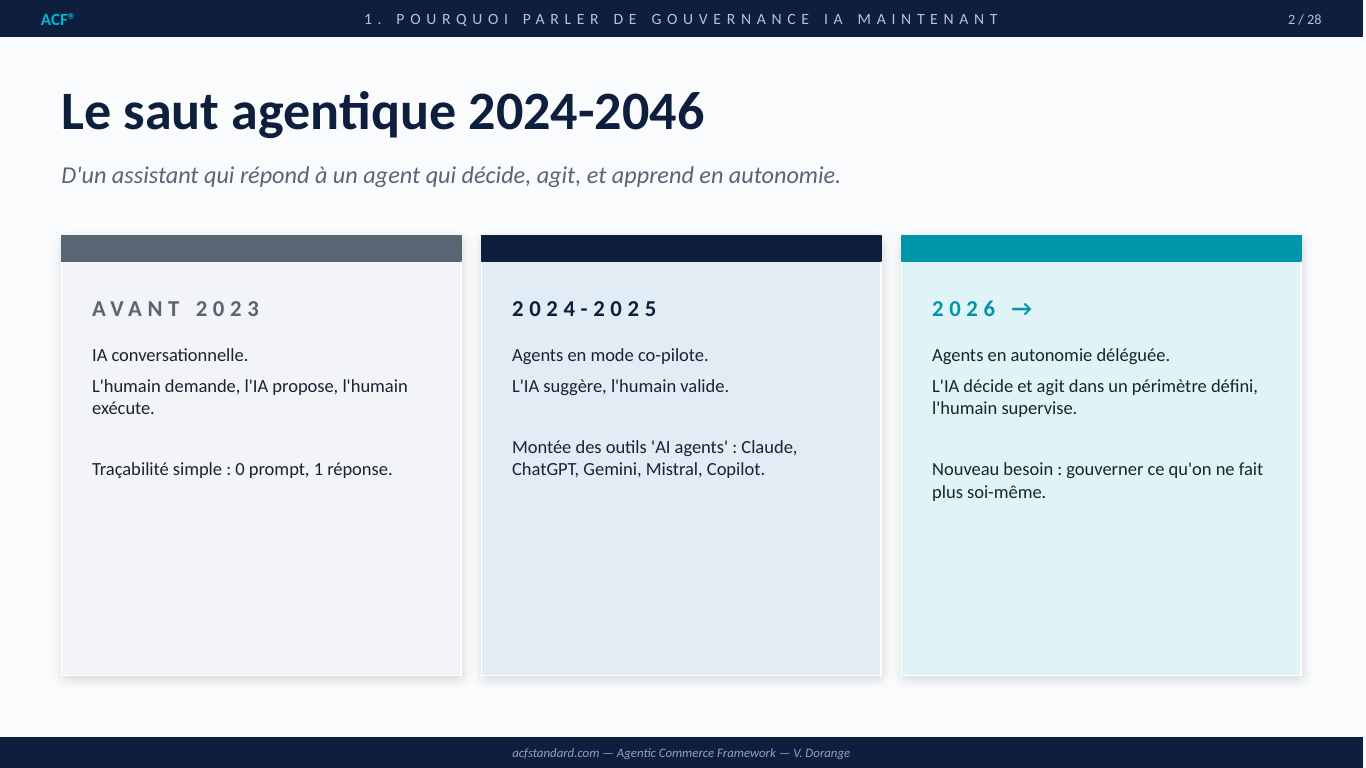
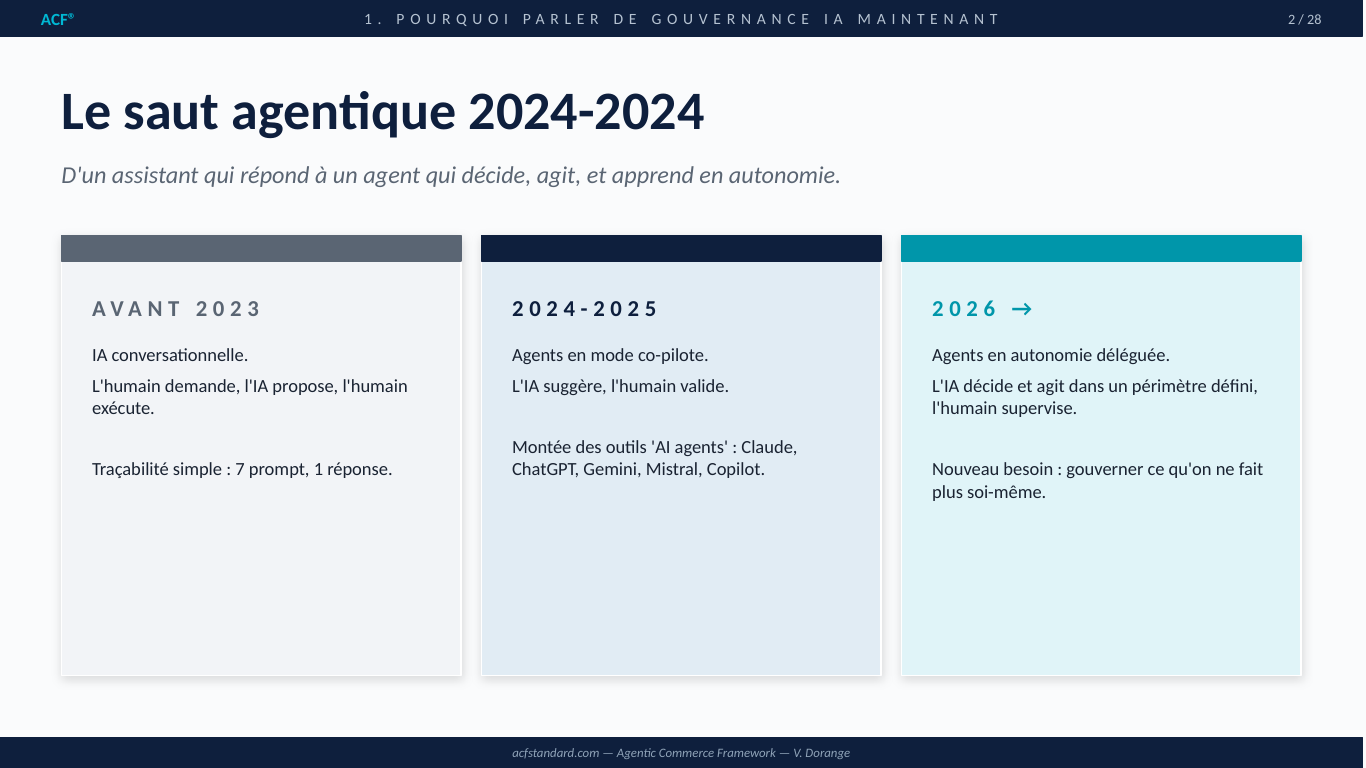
2024-2046: 2024-2046 -> 2024-2024
0: 0 -> 7
